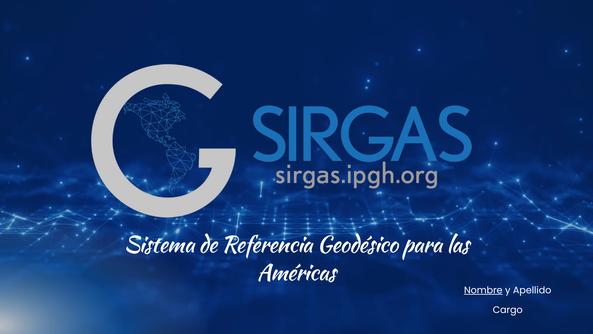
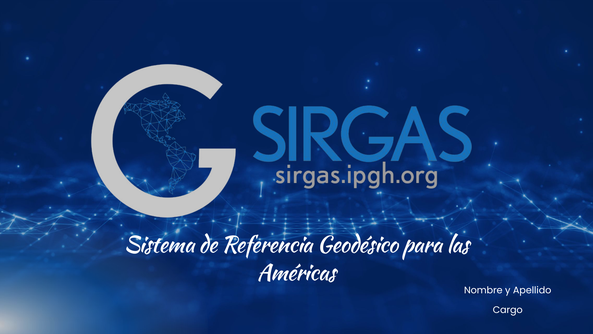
Nombre underline: present -> none
